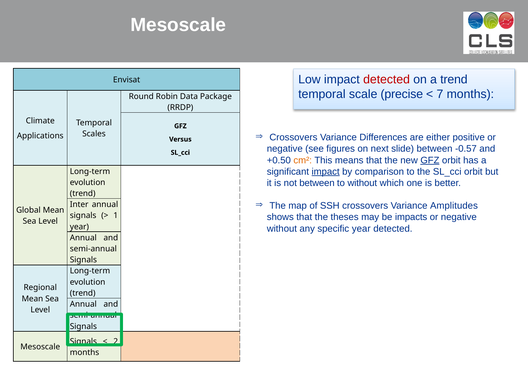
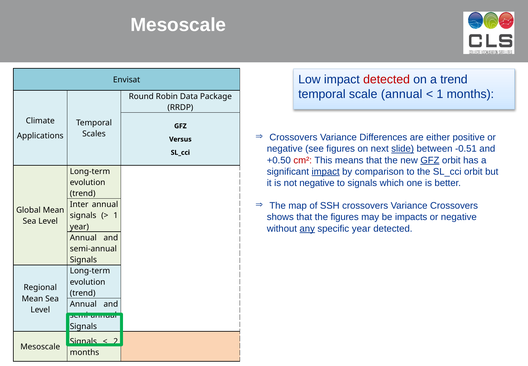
scale precise: precise -> annual
7 at (440, 94): 7 -> 1
slide underline: none -> present
-0.57: -0.57 -> -0.51
cm² colour: orange -> red
not between: between -> negative
to without: without -> signals
Variance Amplitudes: Amplitudes -> Crossovers
the theses: theses -> figures
any underline: none -> present
